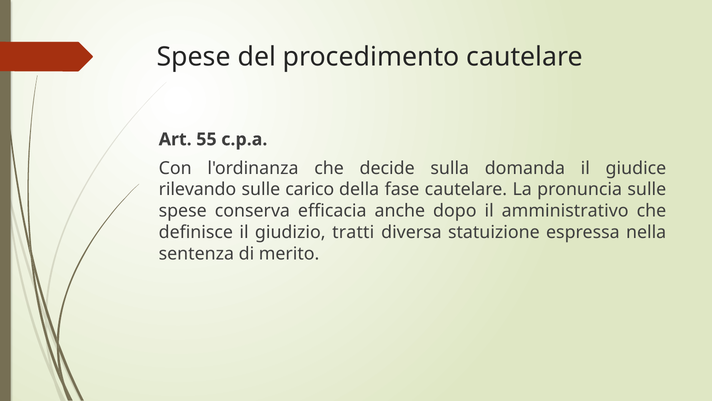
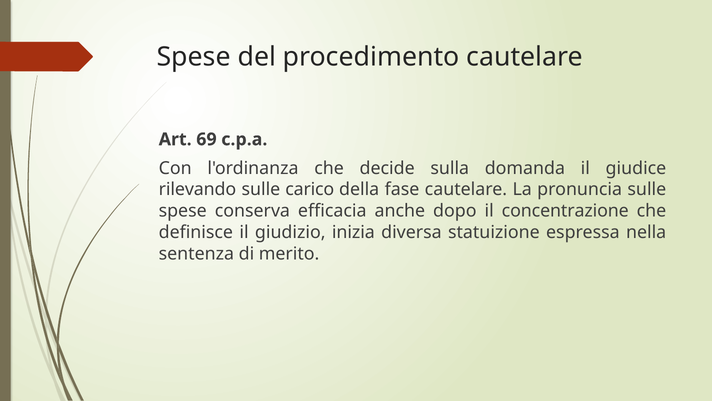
55: 55 -> 69
amministrativo: amministrativo -> concentrazione
tratti: tratti -> inizia
